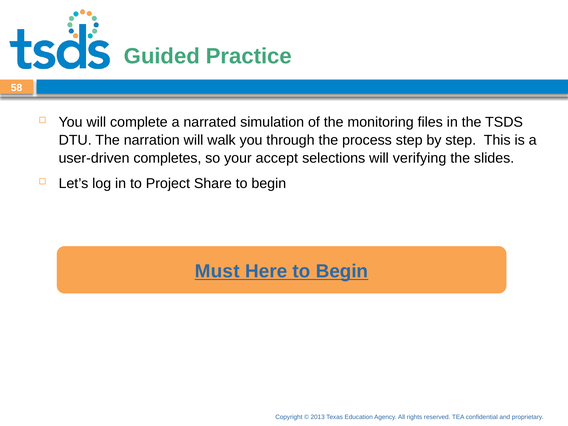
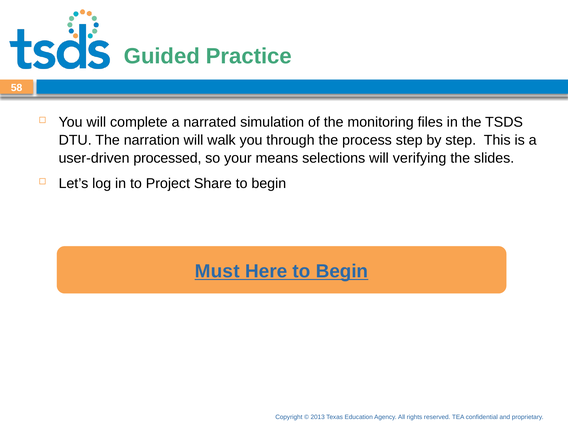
completes: completes -> processed
accept: accept -> means
